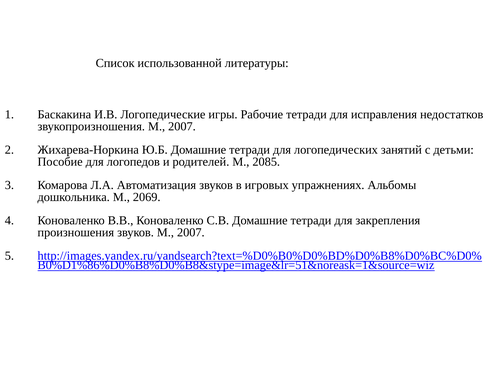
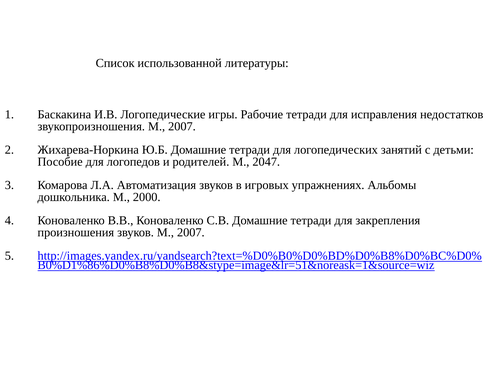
2085: 2085 -> 2047
2069: 2069 -> 2000
